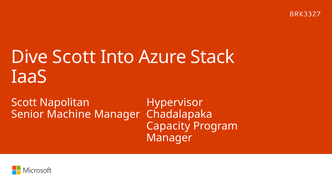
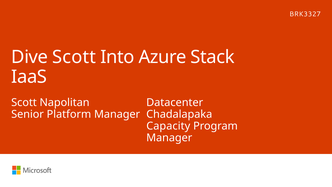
Hypervisor: Hypervisor -> Datacenter
Machine: Machine -> Platform
